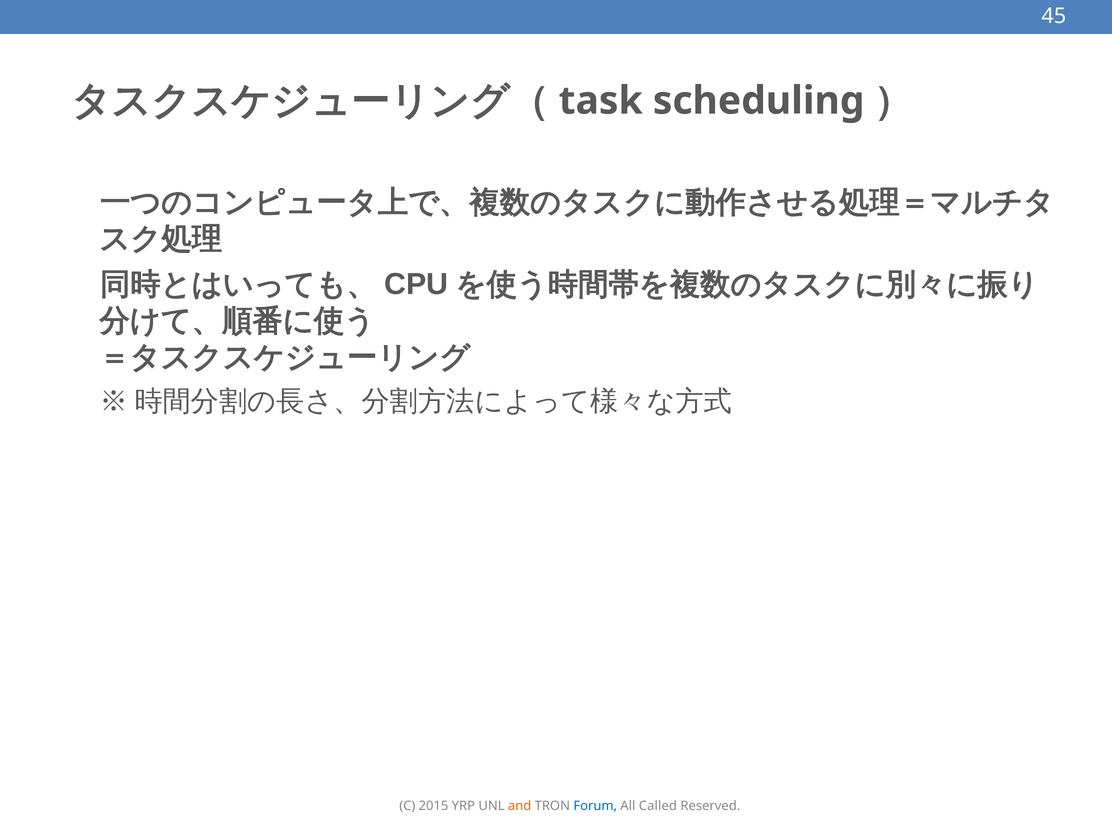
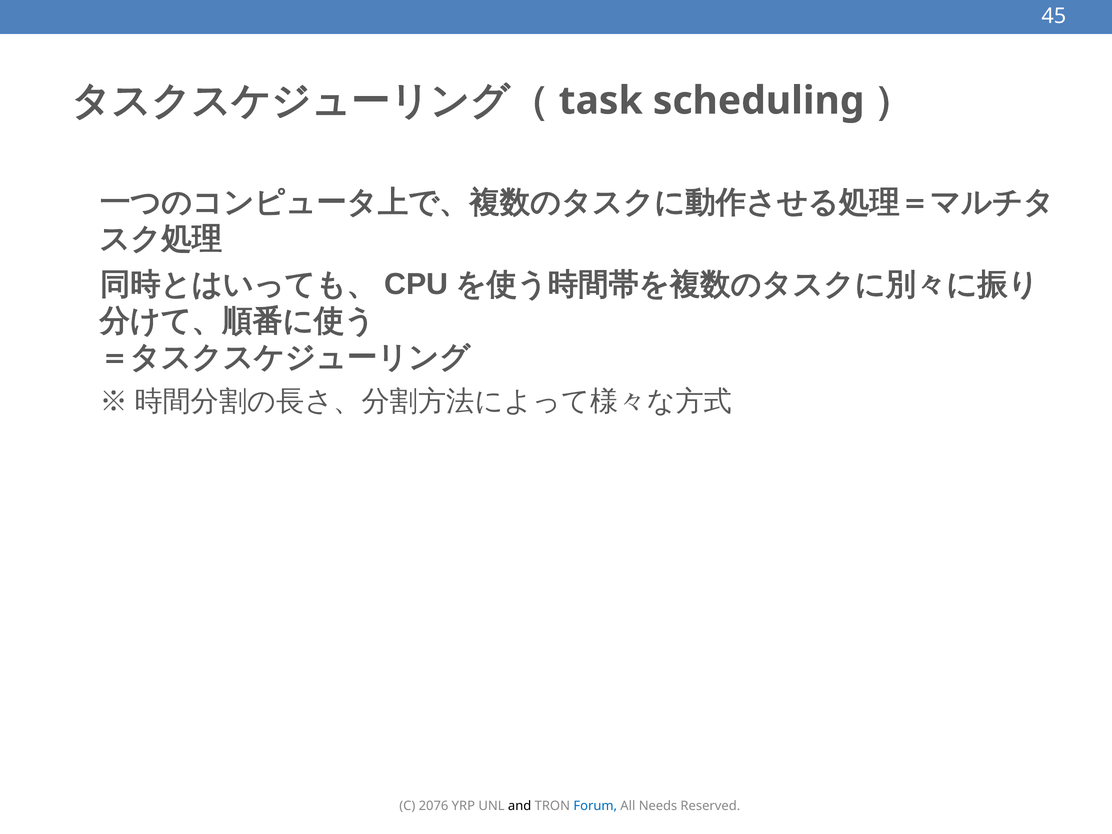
2015: 2015 -> 2076
and colour: orange -> black
Called: Called -> Needs
